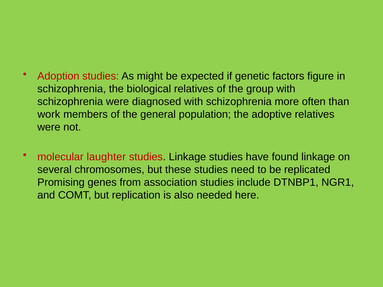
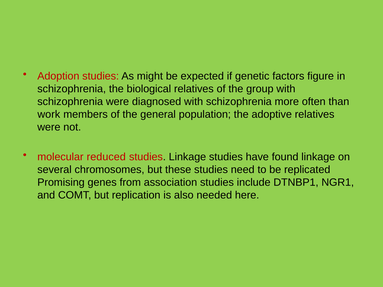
laughter: laughter -> reduced
